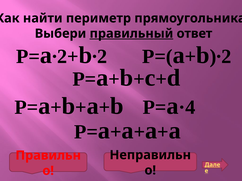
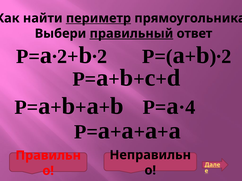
периметр underline: none -> present
